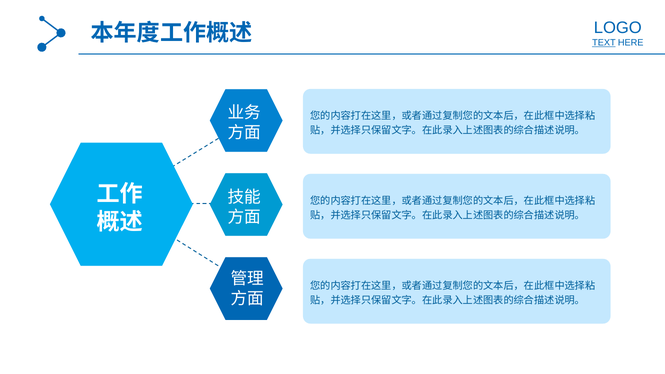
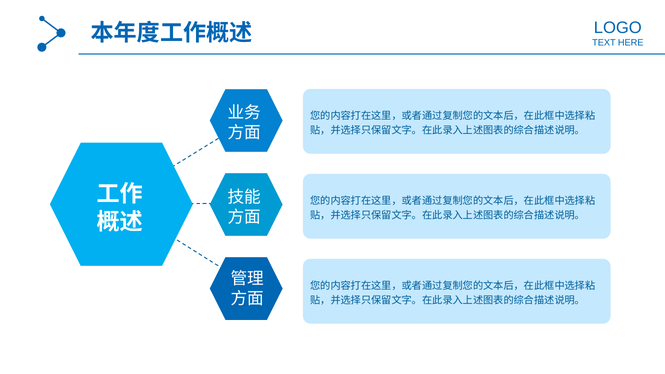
TEXT underline: present -> none
